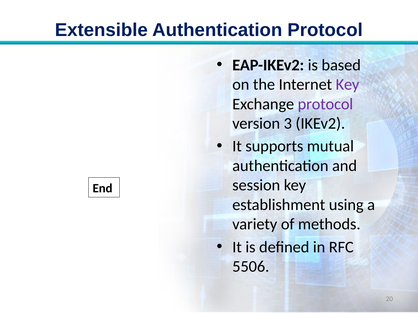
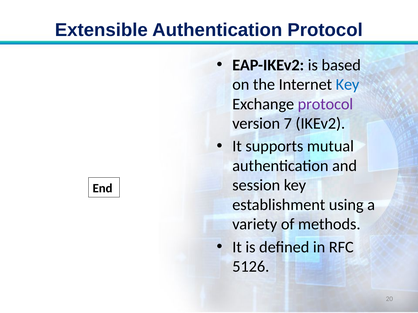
Key at (348, 85) colour: purple -> blue
3: 3 -> 7
5506: 5506 -> 5126
